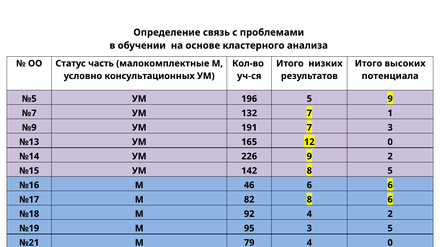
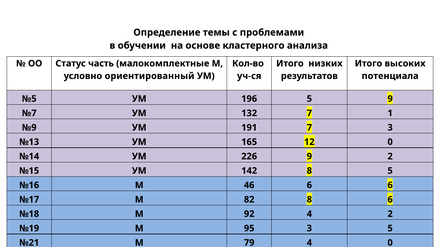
связь: связь -> темы
консультационных: консультационных -> ориентированный
